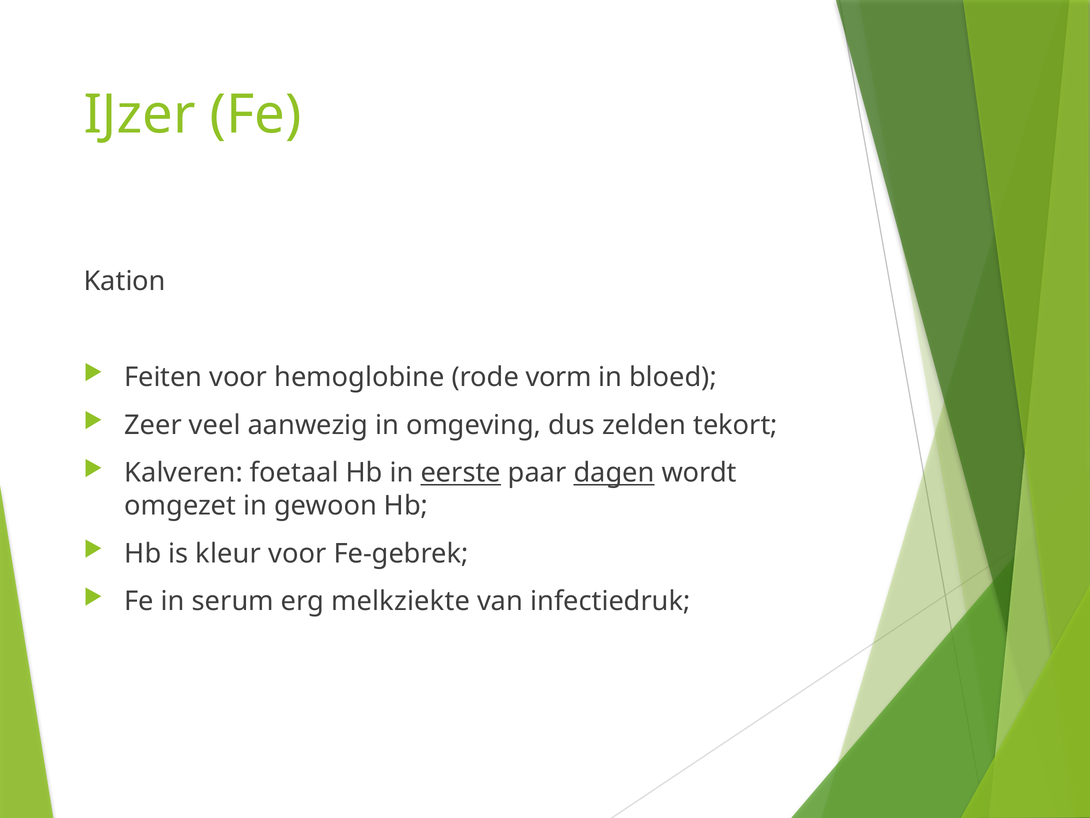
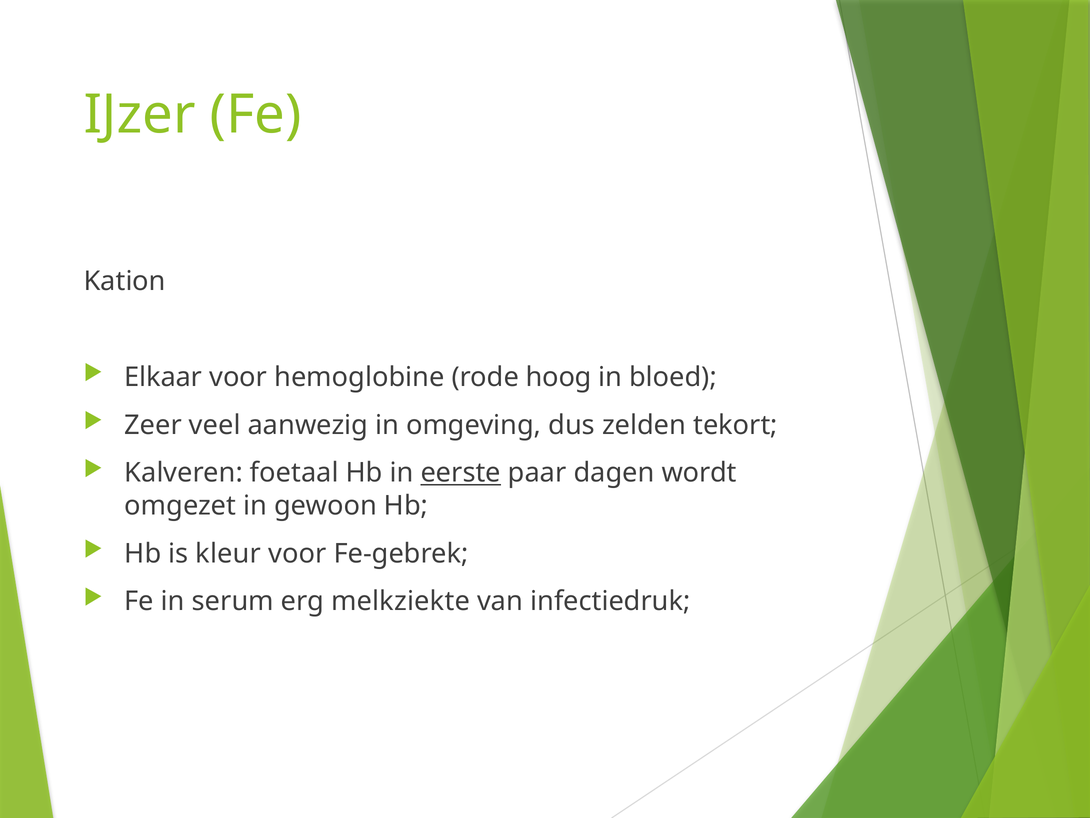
Feiten: Feiten -> Elkaar
vorm: vorm -> hoog
dagen underline: present -> none
